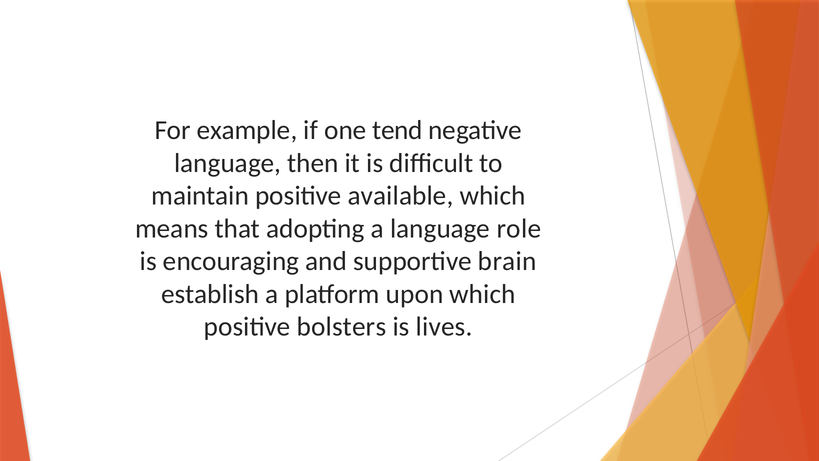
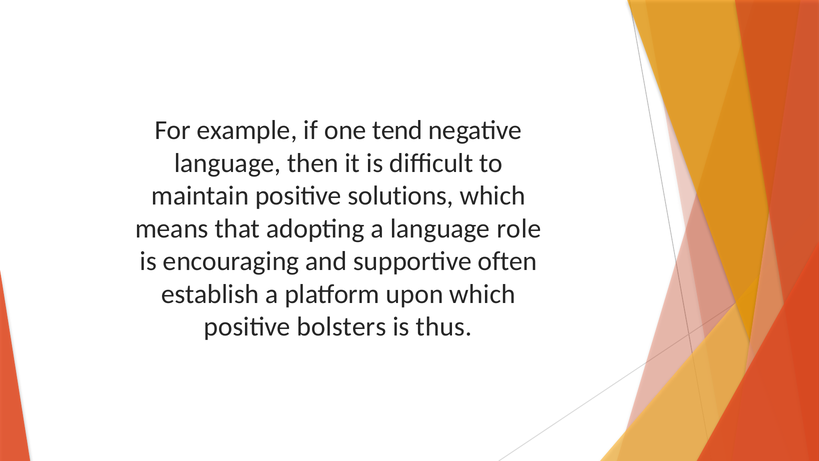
available: available -> solutions
brain: brain -> often
lives: lives -> thus
